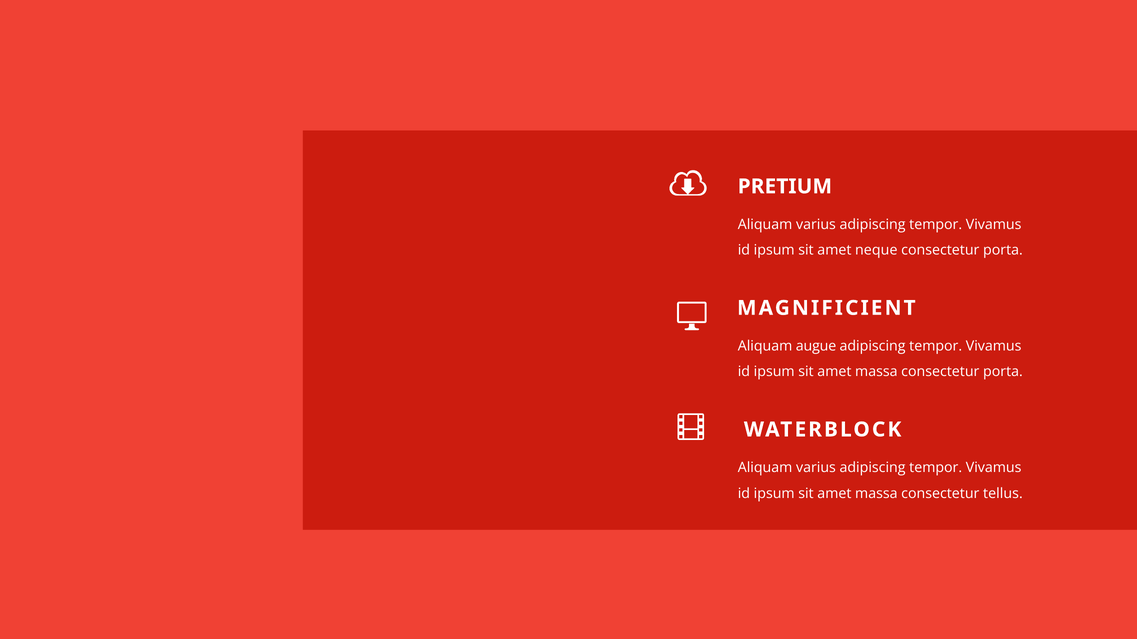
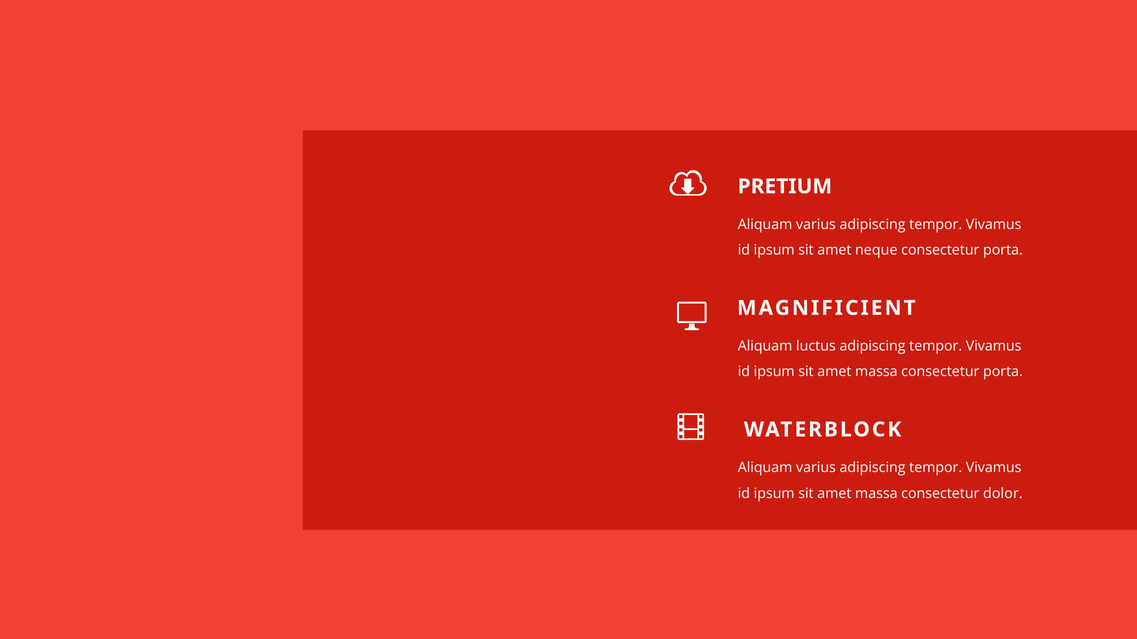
augue: augue -> luctus
tellus: tellus -> dolor
